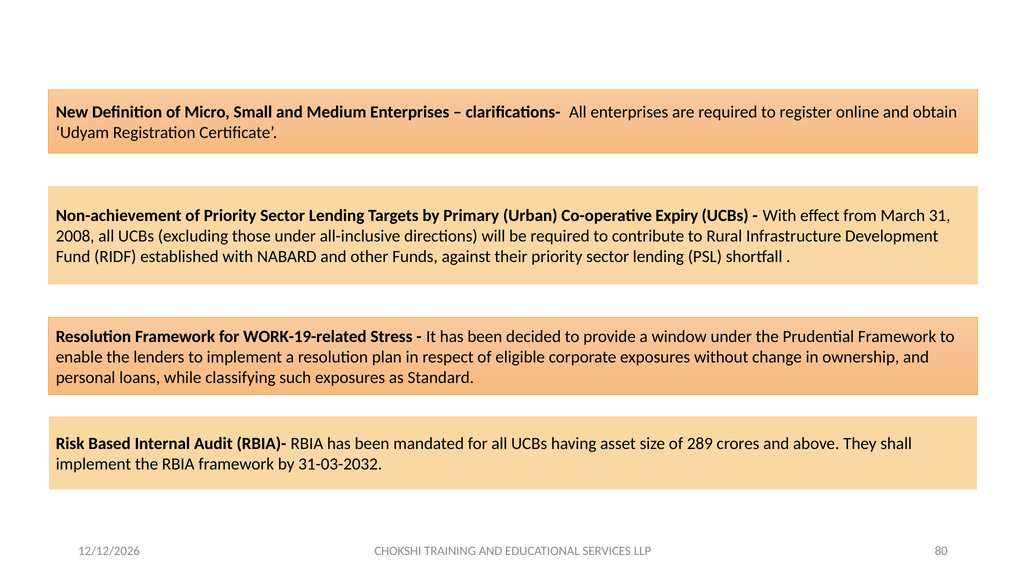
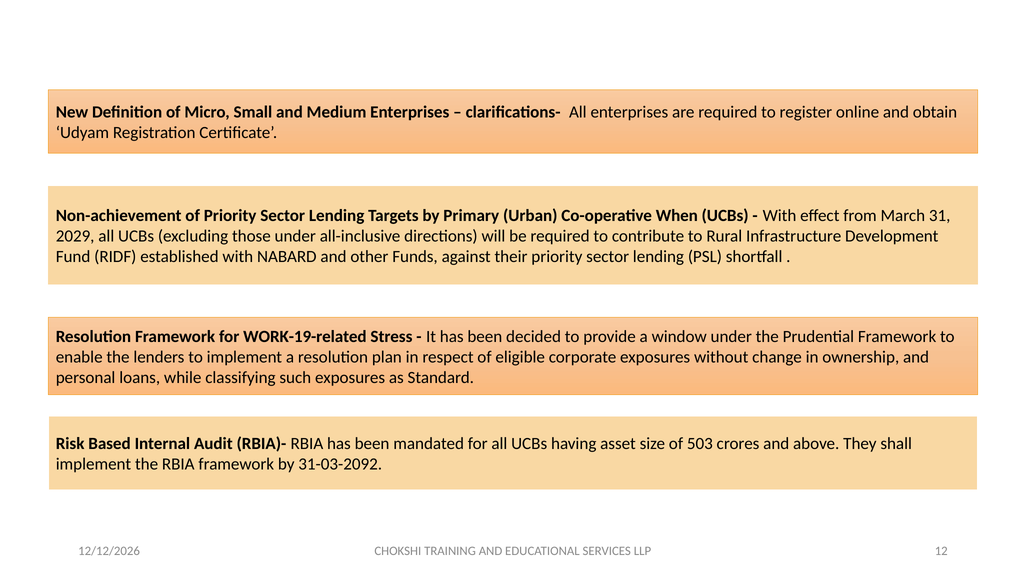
Expiry: Expiry -> When
2008: 2008 -> 2029
289: 289 -> 503
31-03-2032: 31-03-2032 -> 31-03-2092
80: 80 -> 12
